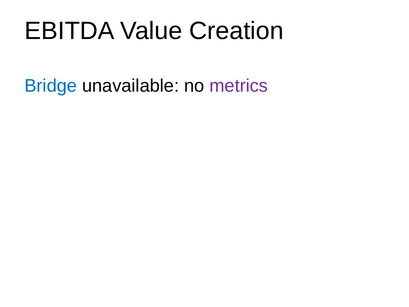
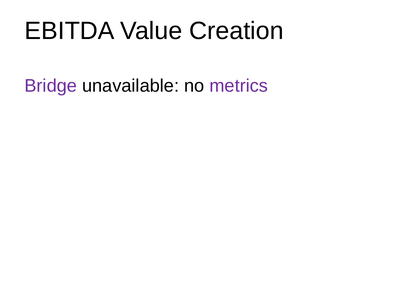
Bridge colour: blue -> purple
